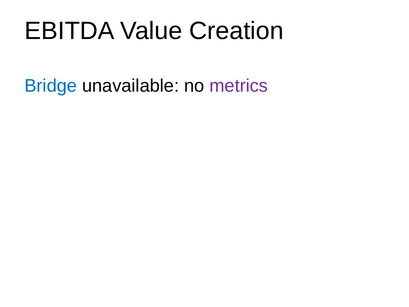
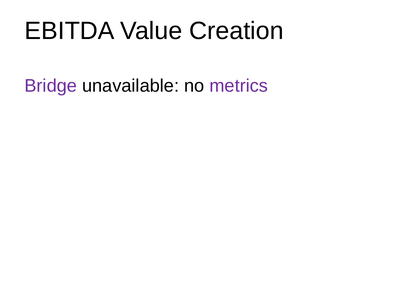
Bridge colour: blue -> purple
